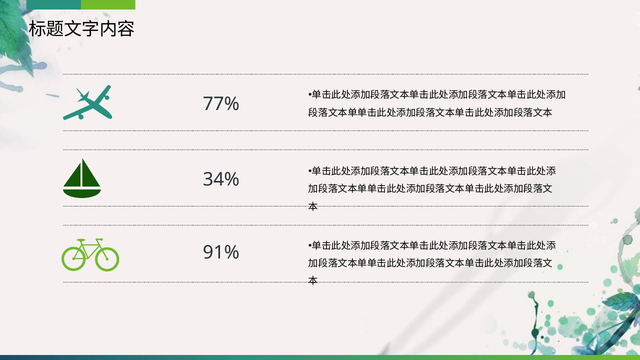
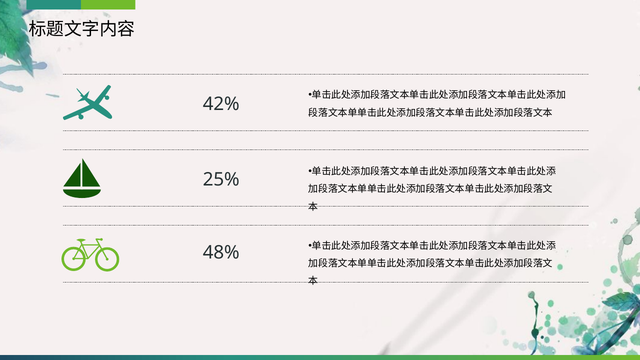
77%: 77% -> 42%
34%: 34% -> 25%
91%: 91% -> 48%
